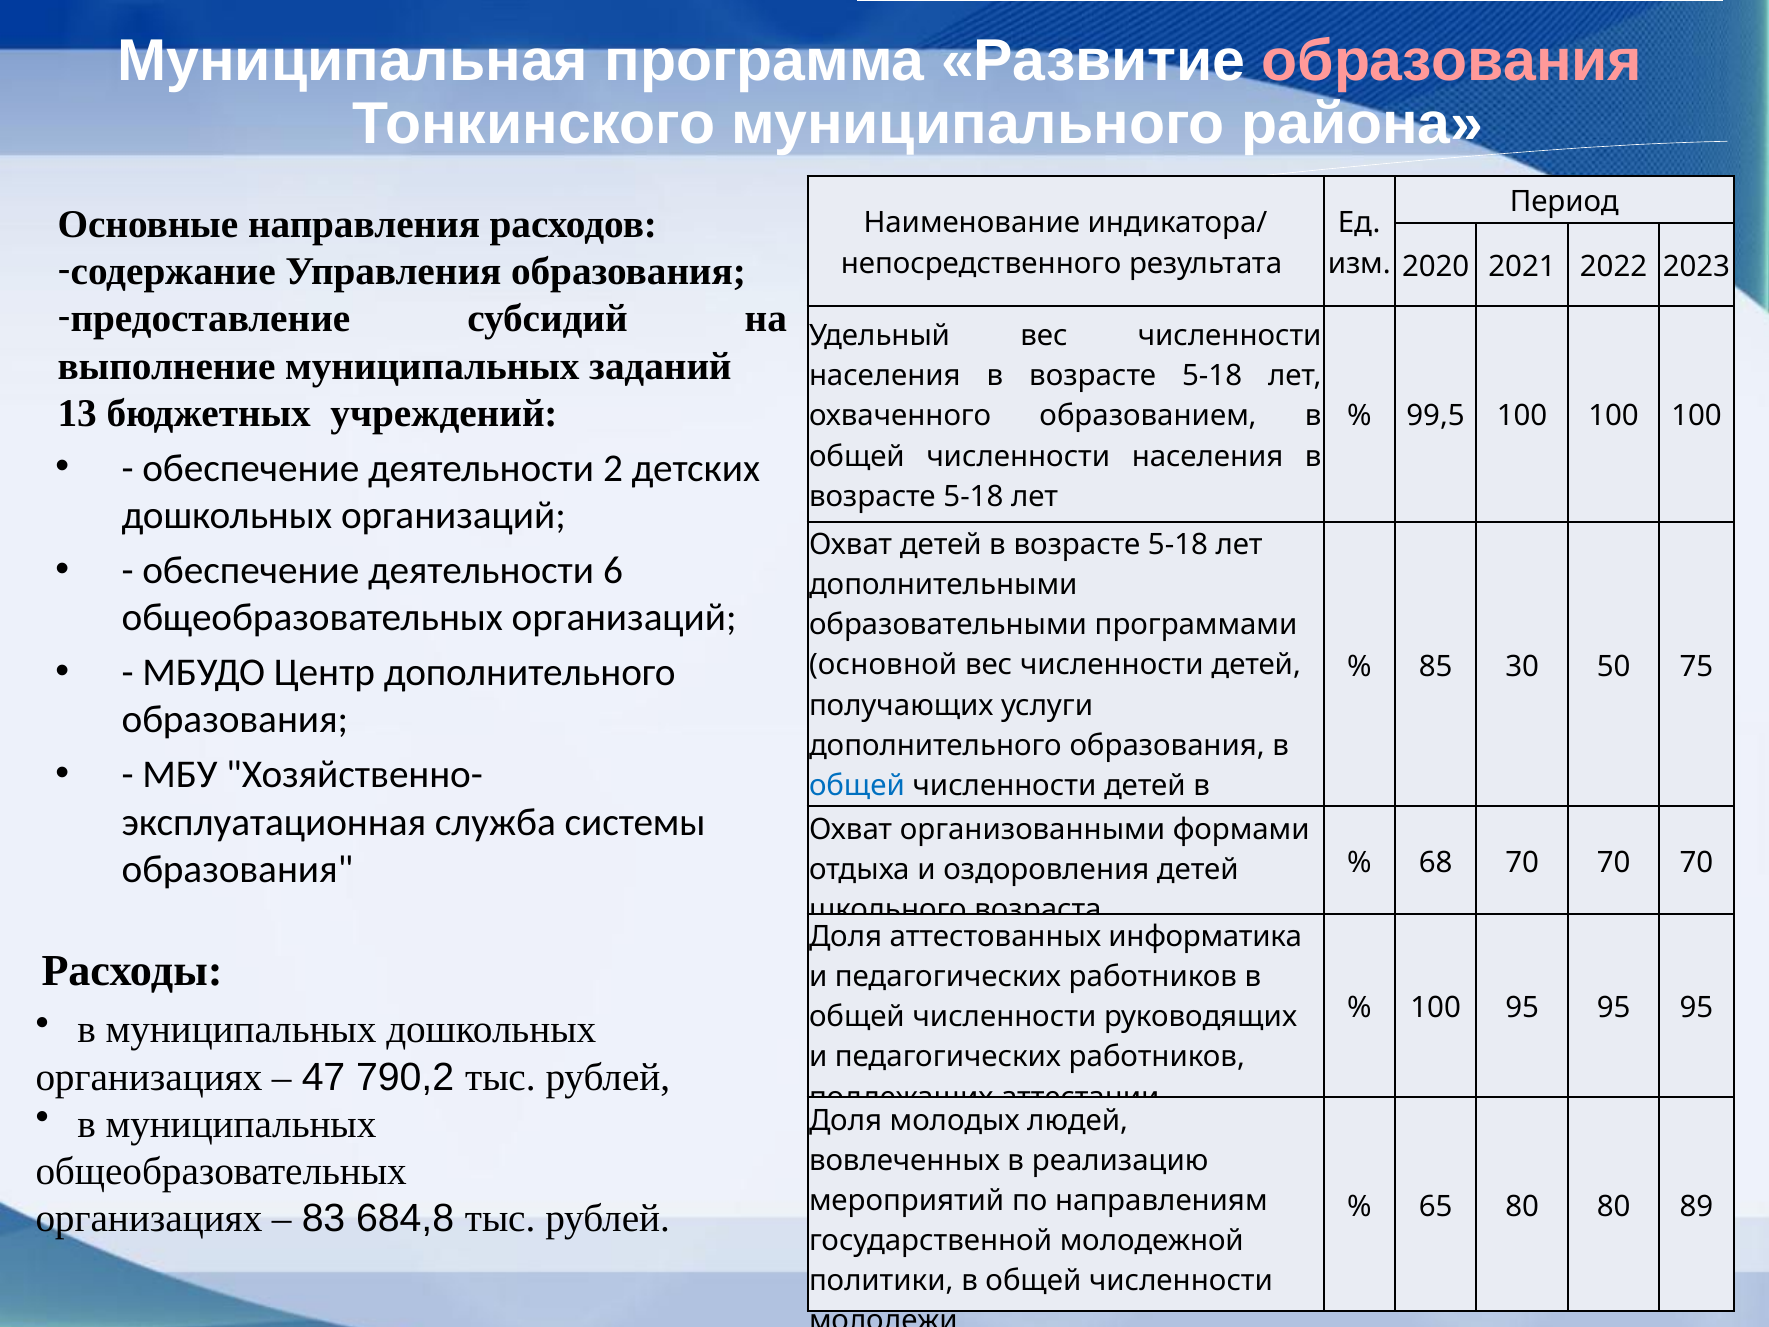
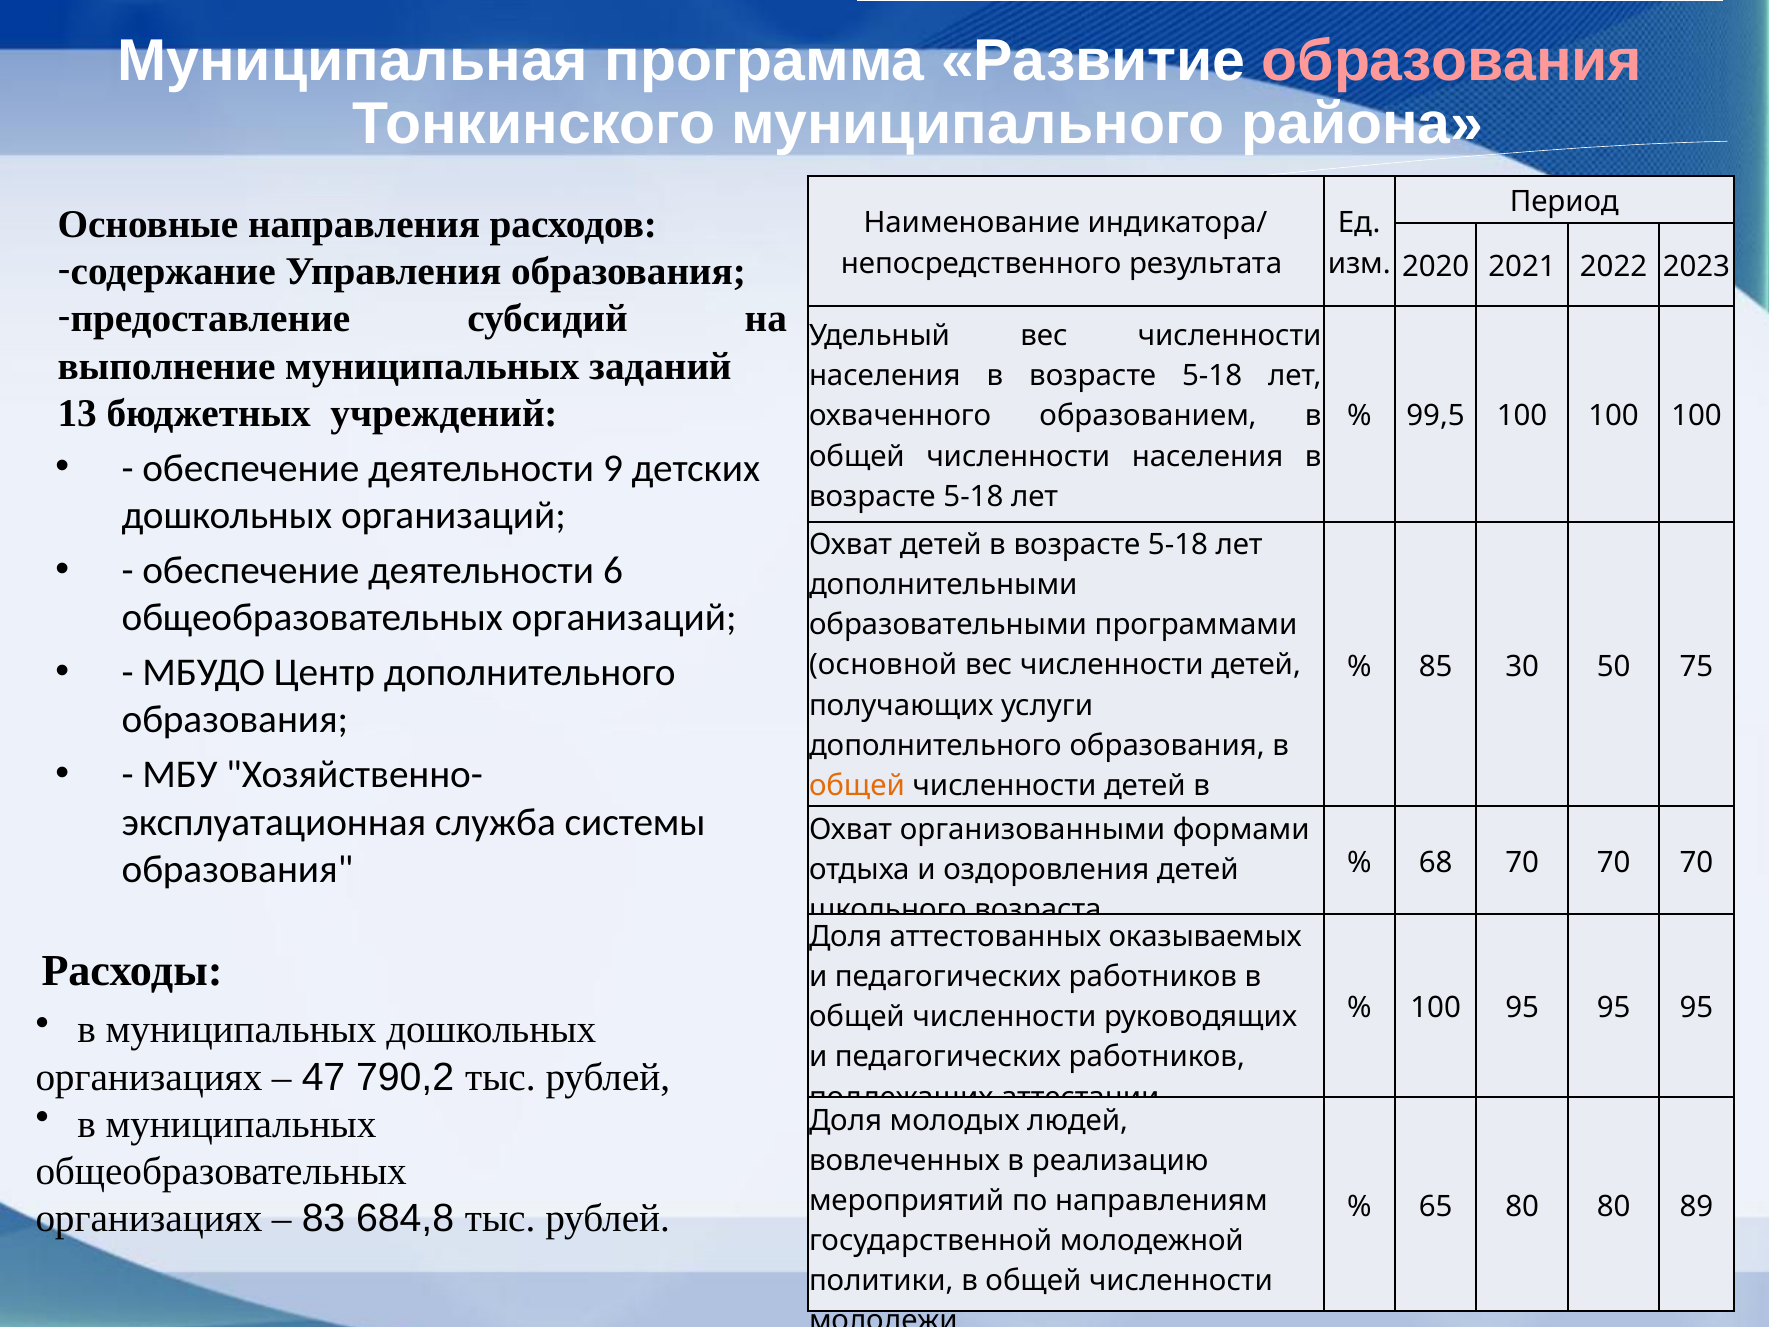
2: 2 -> 9
общей at (857, 785) colour: blue -> orange
информатика: информатика -> оказываемых
